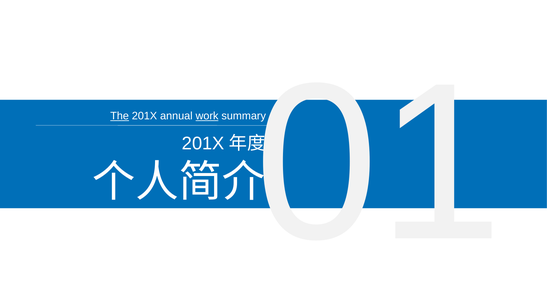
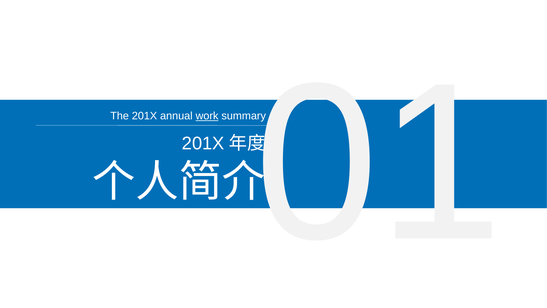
The underline: present -> none
